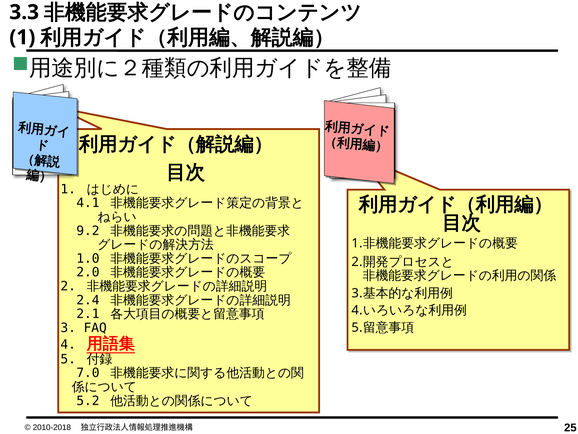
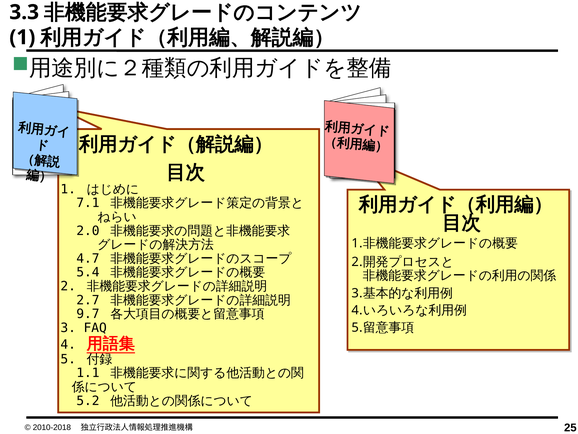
4.1: 4.1 -> 7.1
9.2: 9.2 -> 2.0
1.0: 1.0 -> 4.7
2.0: 2.0 -> 5.4
2.4: 2.4 -> 2.7
2.1: 2.1 -> 9.7
7.0: 7.0 -> 1.1
